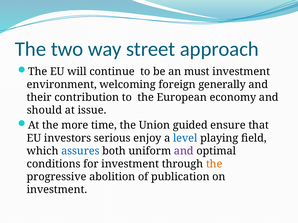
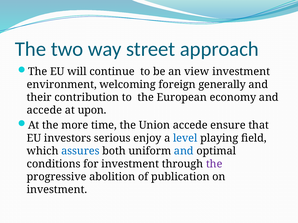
must: must -> view
should at (44, 110): should -> accede
issue: issue -> upon
Union guided: guided -> accede
and at (184, 151) colour: purple -> blue
the at (214, 164) colour: orange -> purple
